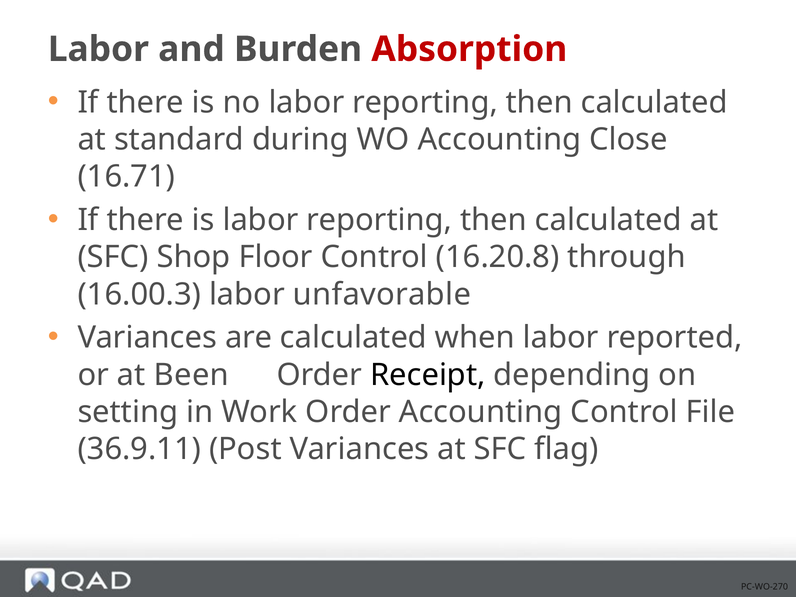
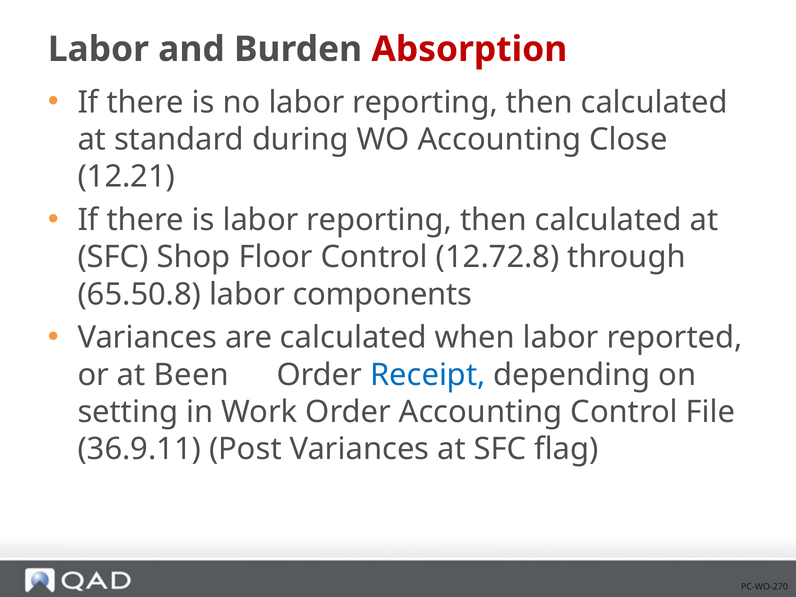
16.71: 16.71 -> 12.21
16.20.8: 16.20.8 -> 12.72.8
16.00.3: 16.00.3 -> 65.50.8
unfavorable: unfavorable -> components
Receipt colour: black -> blue
